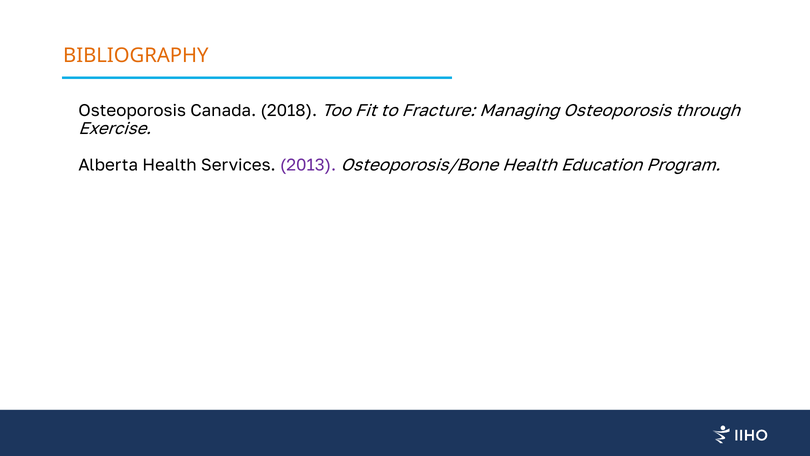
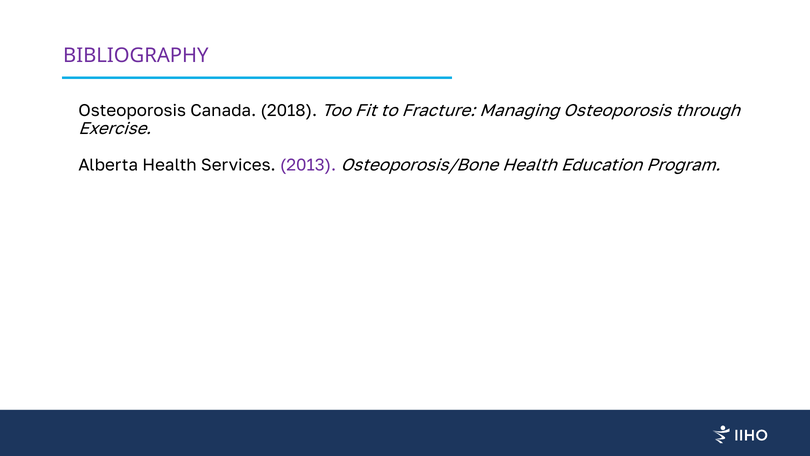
BIBLIOGRAPHY colour: orange -> purple
